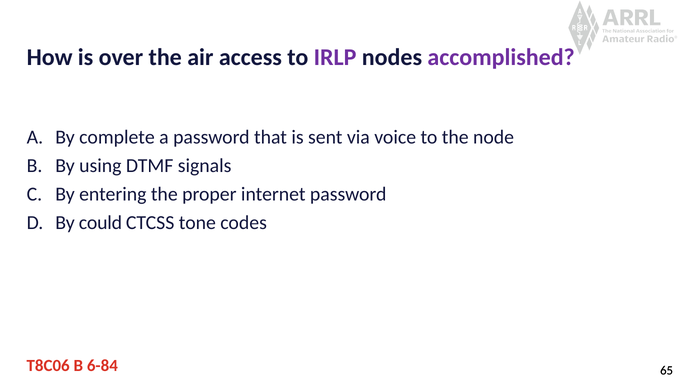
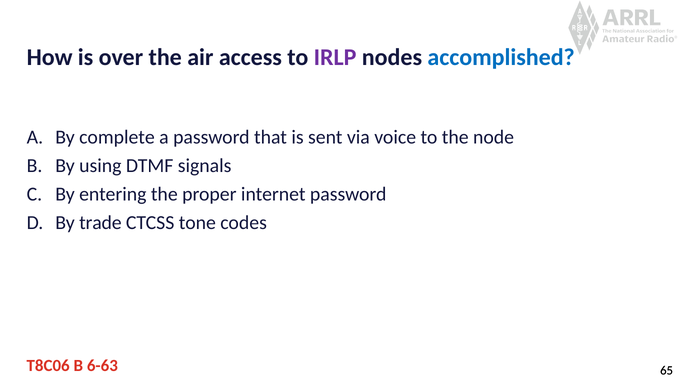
accomplished colour: purple -> blue
could: could -> trade
6-84: 6-84 -> 6-63
